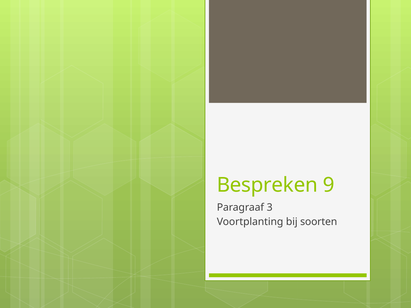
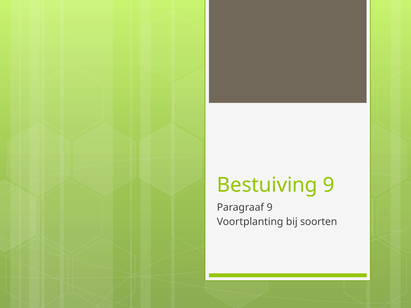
Bespreken: Bespreken -> Bestuiving
Paragraaf 3: 3 -> 9
